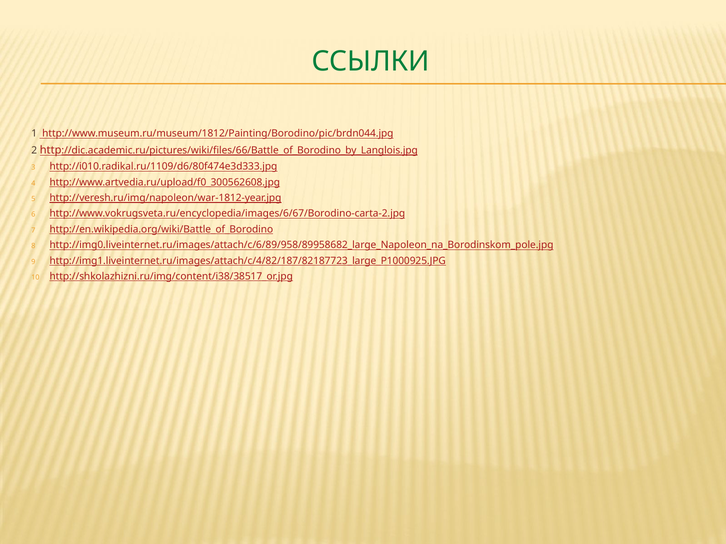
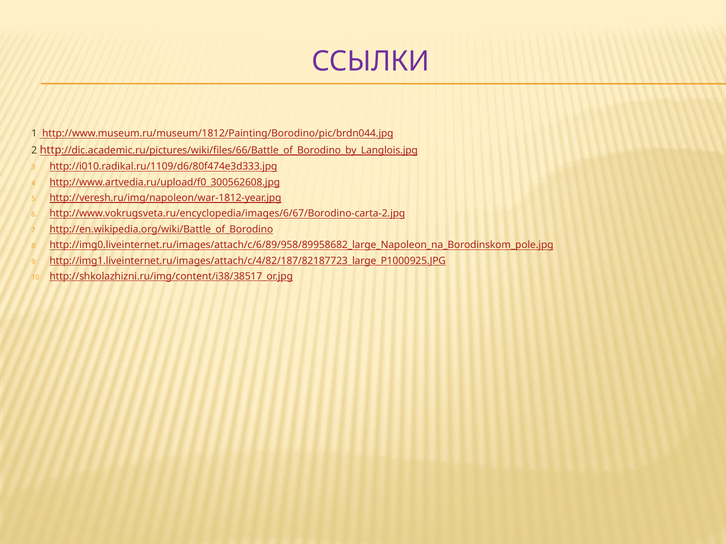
ССЫЛКИ colour: green -> purple
